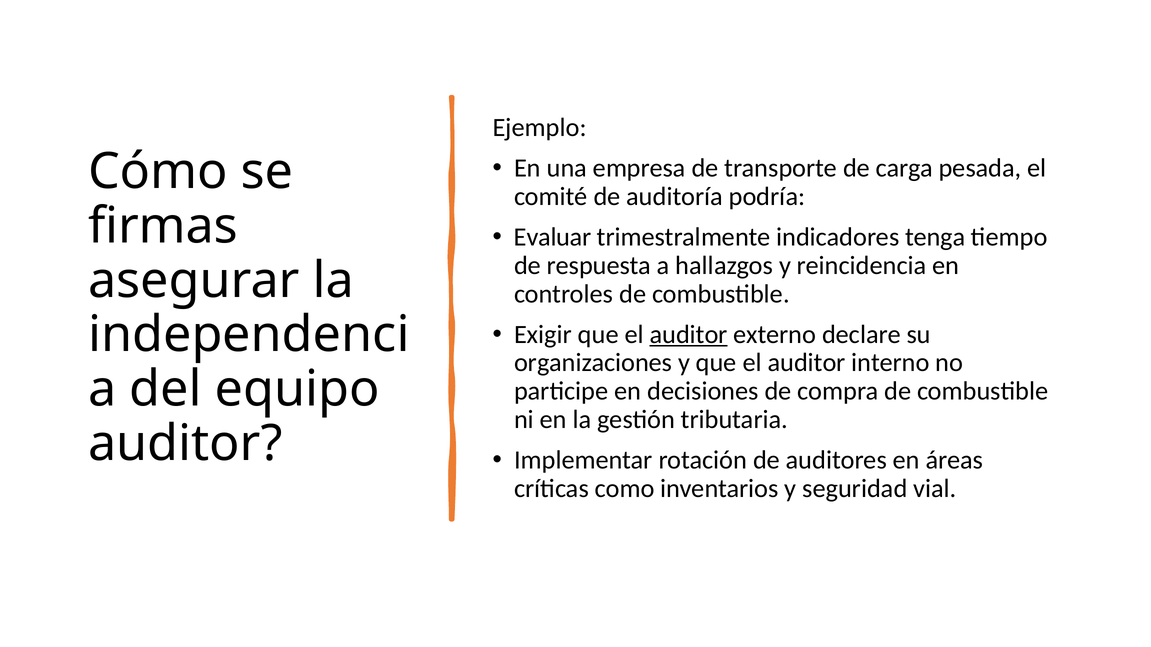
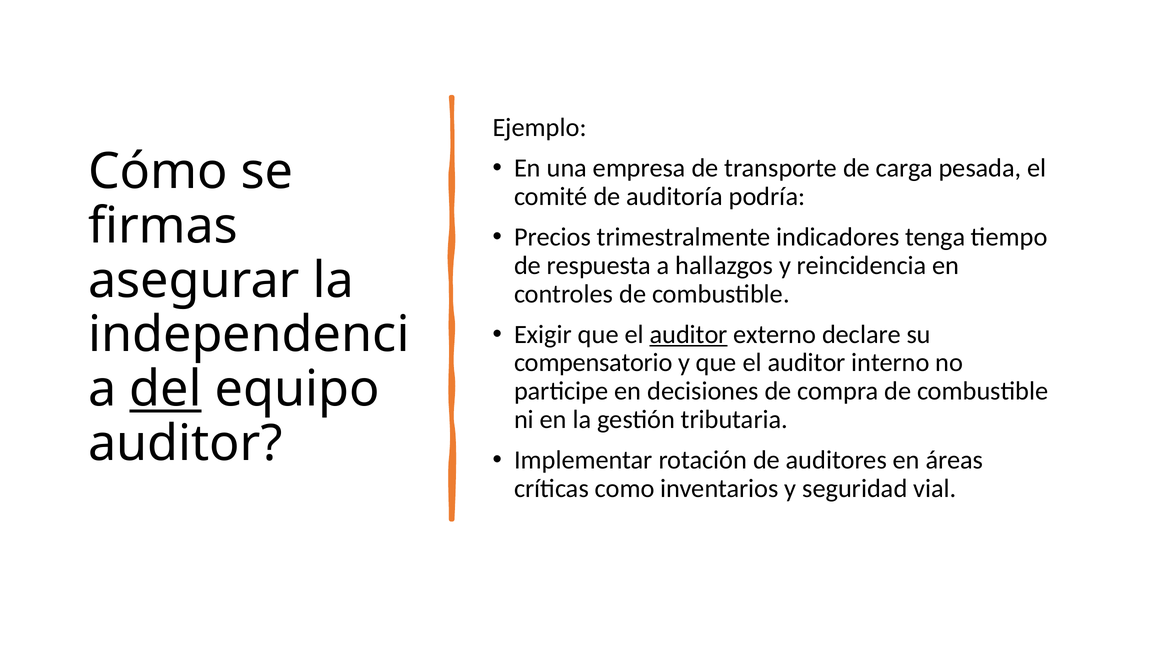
Evaluar: Evaluar -> Precios
organizaciones: organizaciones -> compensatorio
del underline: none -> present
